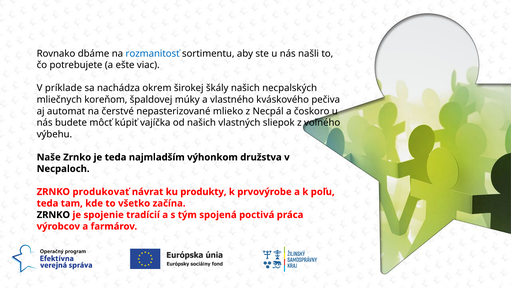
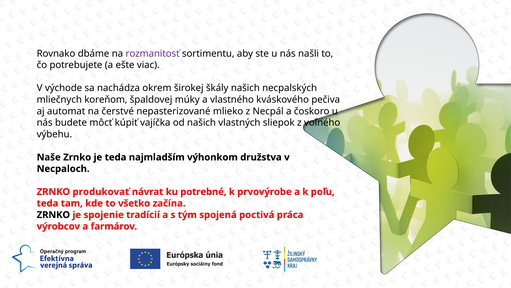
rozmanitosť colour: blue -> purple
príklade: príklade -> východe
produkty: produkty -> potrebné
